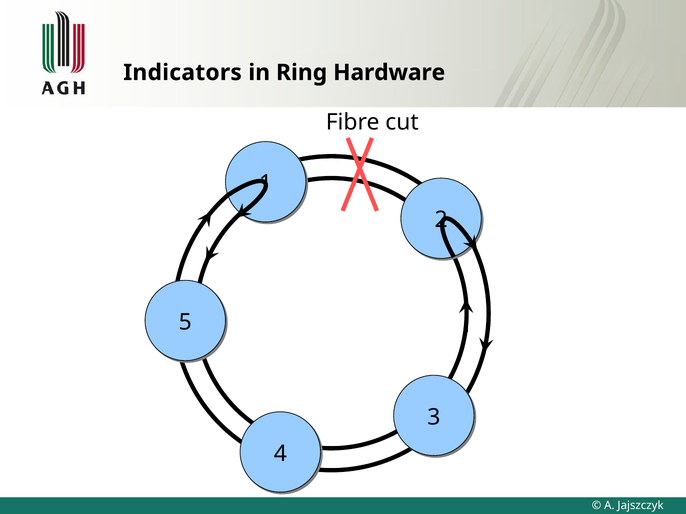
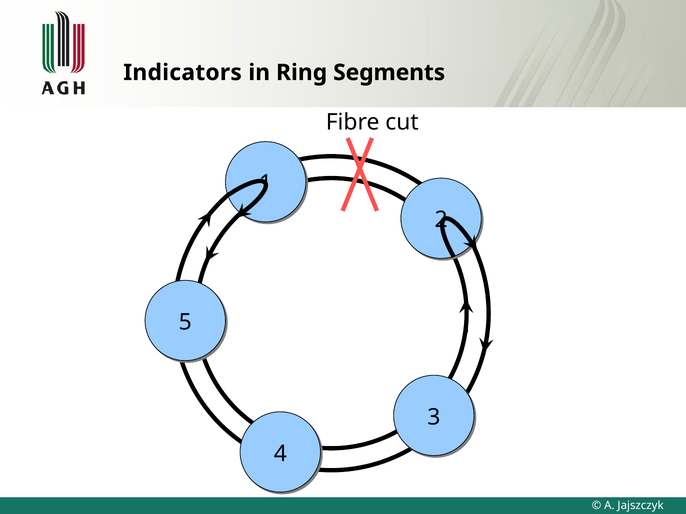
Hardware: Hardware -> Segments
